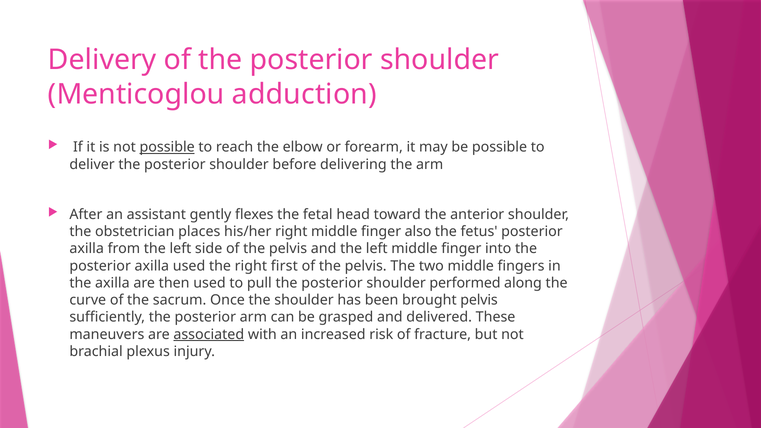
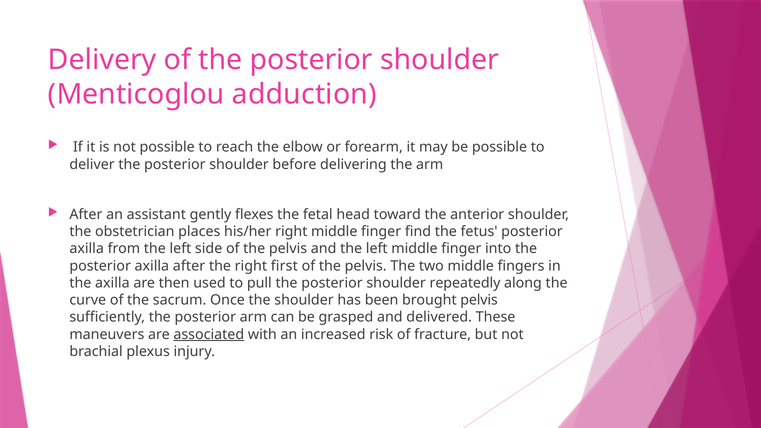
possible at (167, 147) underline: present -> none
also: also -> find
axilla used: used -> after
performed: performed -> repeatedly
